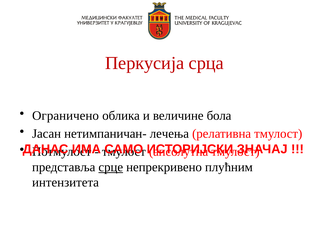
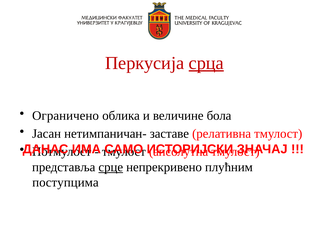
срца underline: none -> present
лечења: лечења -> заставе
интензитета: интензитета -> поступцима
